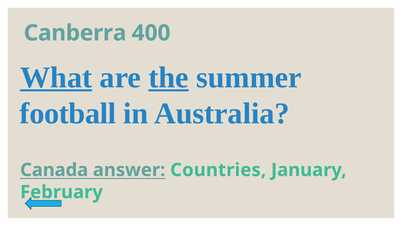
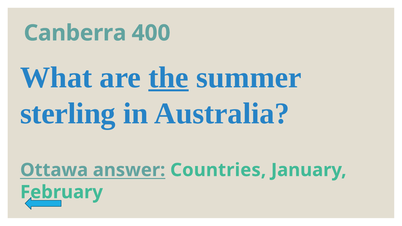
What underline: present -> none
football: football -> sterling
Canada: Canada -> Ottawa
